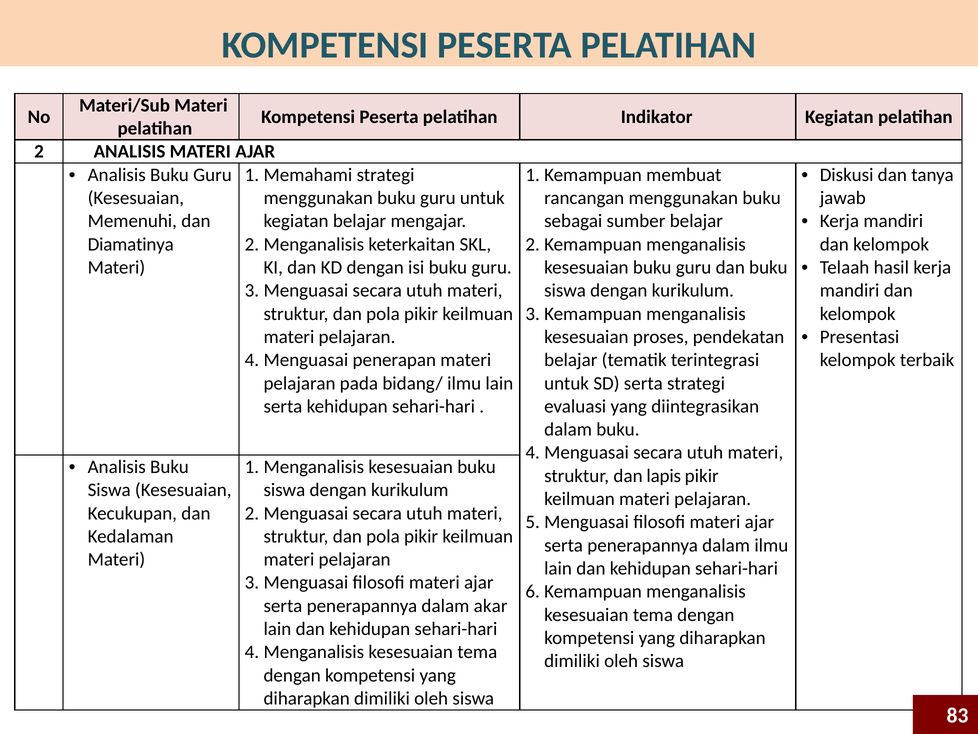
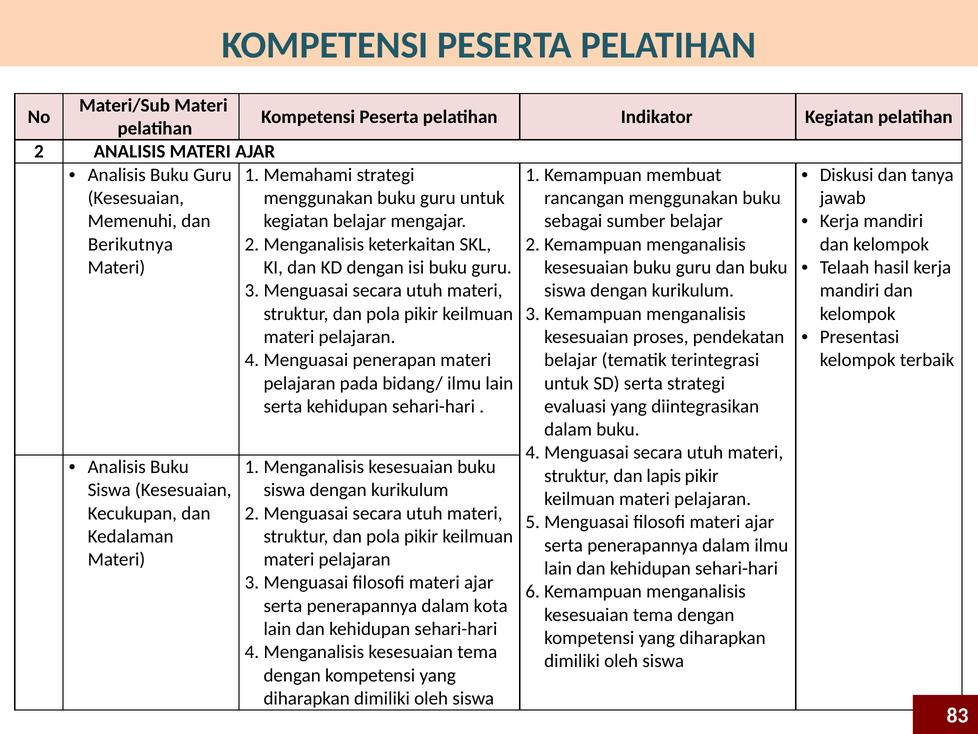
Diamatinya: Diamatinya -> Berikutnya
akar: akar -> kota
